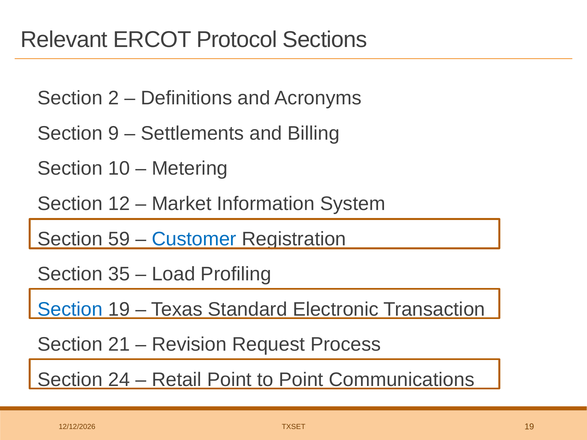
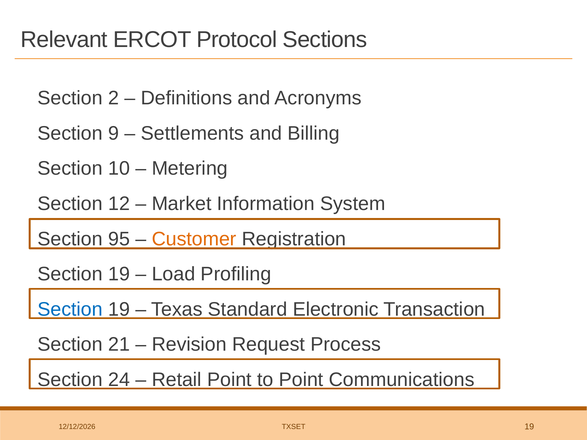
59: 59 -> 95
Customer colour: blue -> orange
35 at (119, 274): 35 -> 19
